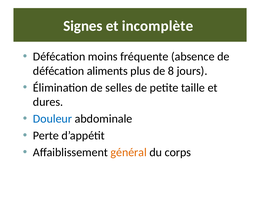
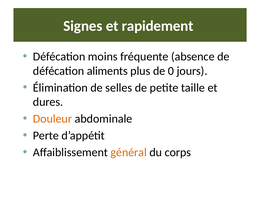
incomplète: incomplète -> rapidement
8: 8 -> 0
Douleur colour: blue -> orange
